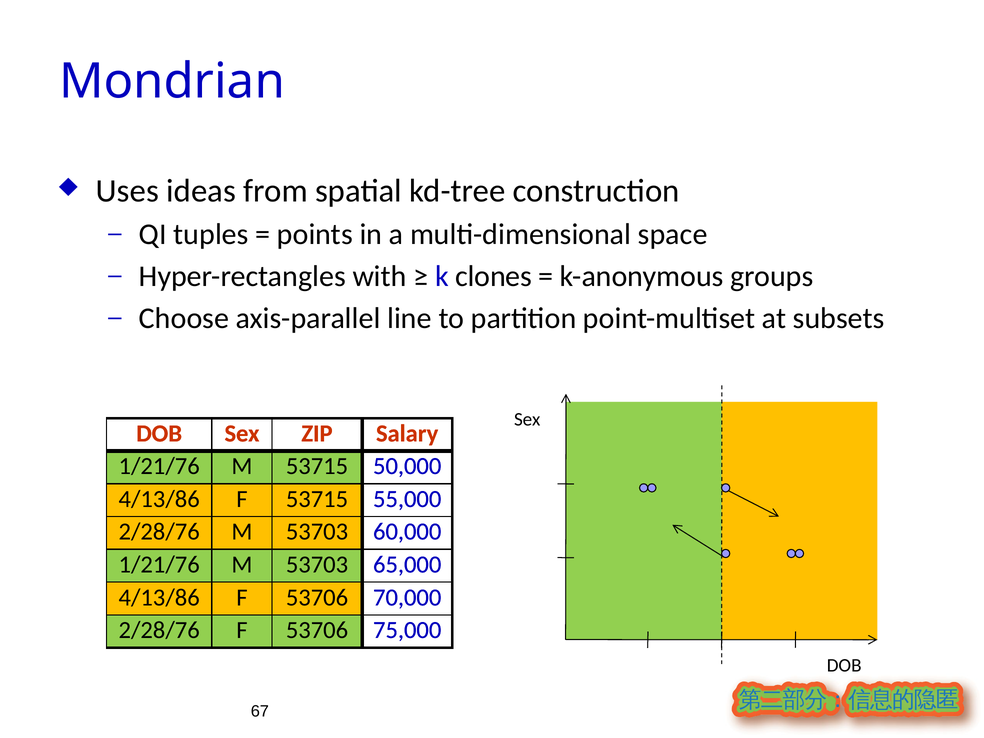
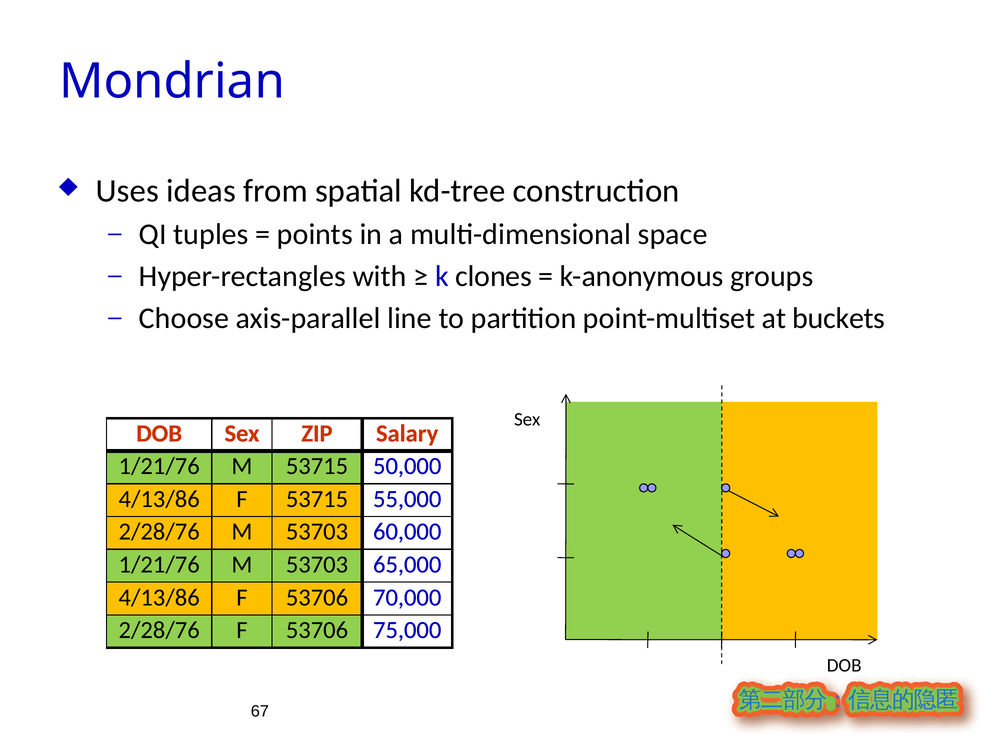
subsets: subsets -> buckets
